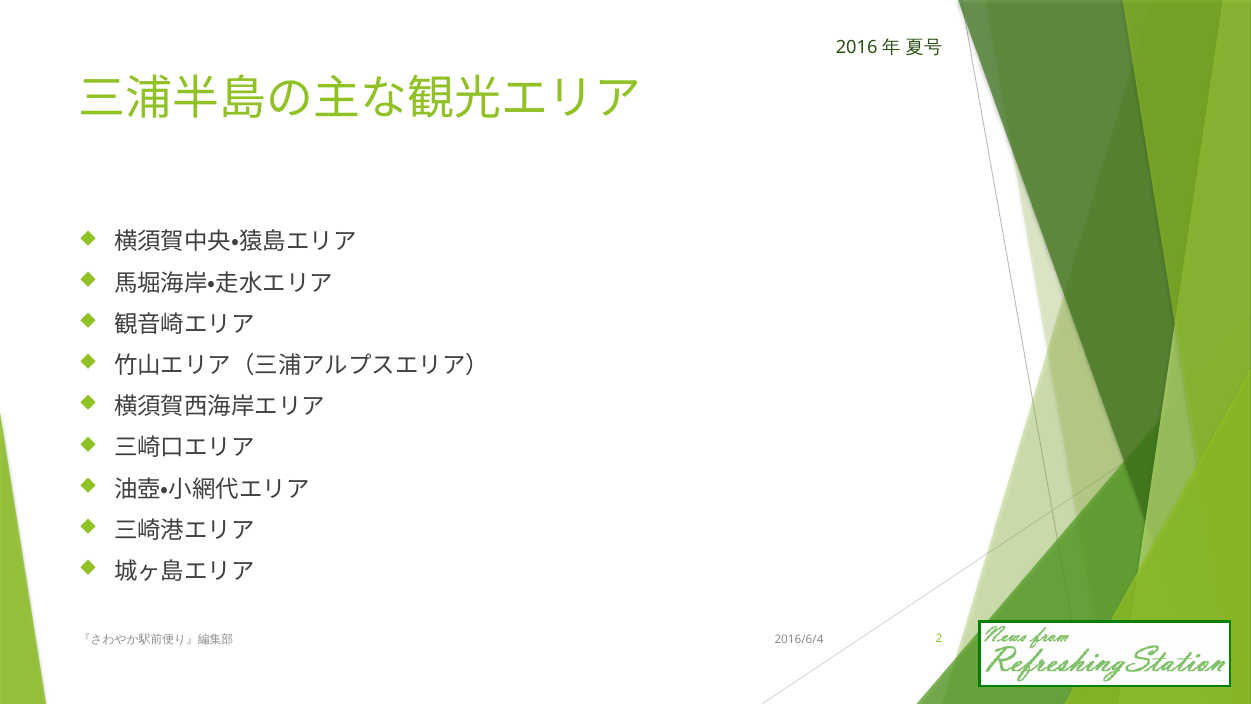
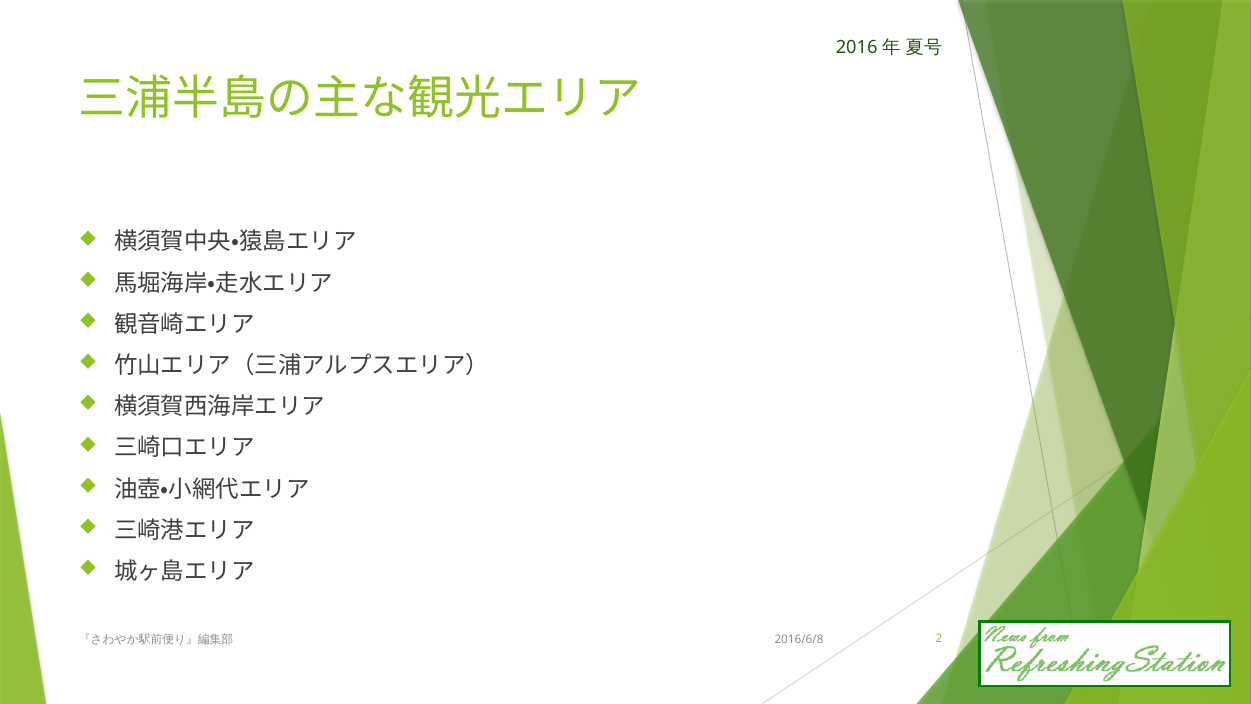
2016/6/4: 2016/6/4 -> 2016/6/8
